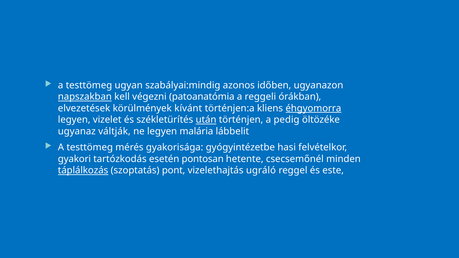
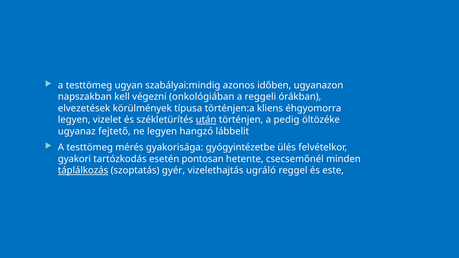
napszakban underline: present -> none
patoanatómia: patoanatómia -> onkológiában
kívánt: kívánt -> típusa
éhgyomorra underline: present -> none
váltják: váltják -> fejtető
malária: malária -> hangzó
hasi: hasi -> ülés
pont: pont -> gyér
